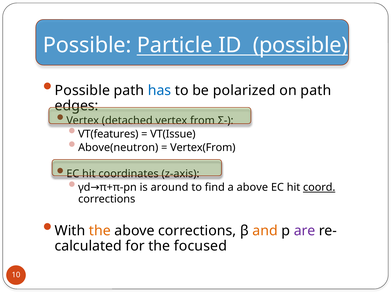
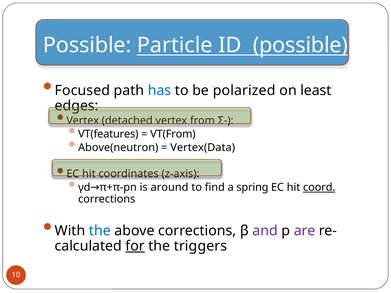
Possible at (82, 90): Possible -> Focused
on path: path -> least
VT(Issue: VT(Issue -> VT(From
Vertex(From: Vertex(From -> Vertex(Data
a above: above -> spring
the at (100, 231) colour: orange -> blue
and colour: orange -> purple
for underline: none -> present
focused: focused -> triggers
